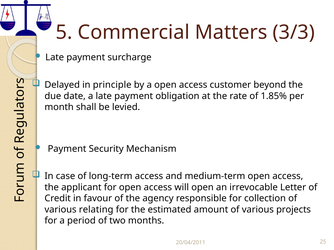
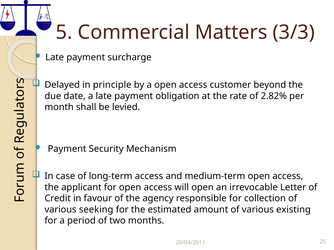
1.85%: 1.85% -> 2.82%
relating: relating -> seeking
projects: projects -> existing
